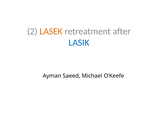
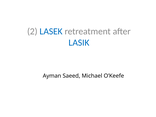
LASEK colour: orange -> blue
